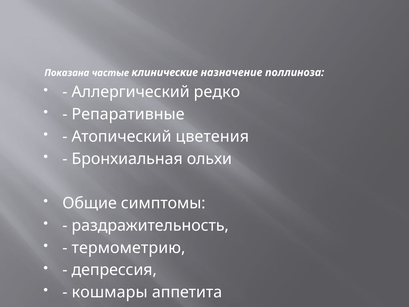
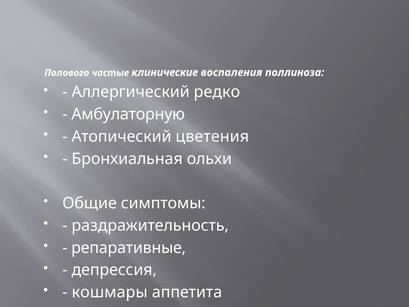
Показана: Показана -> Полового
назначение: назначение -> воспаления
Репаративные: Репаративные -> Амбулаторную
термометрию: термометрию -> репаративные
